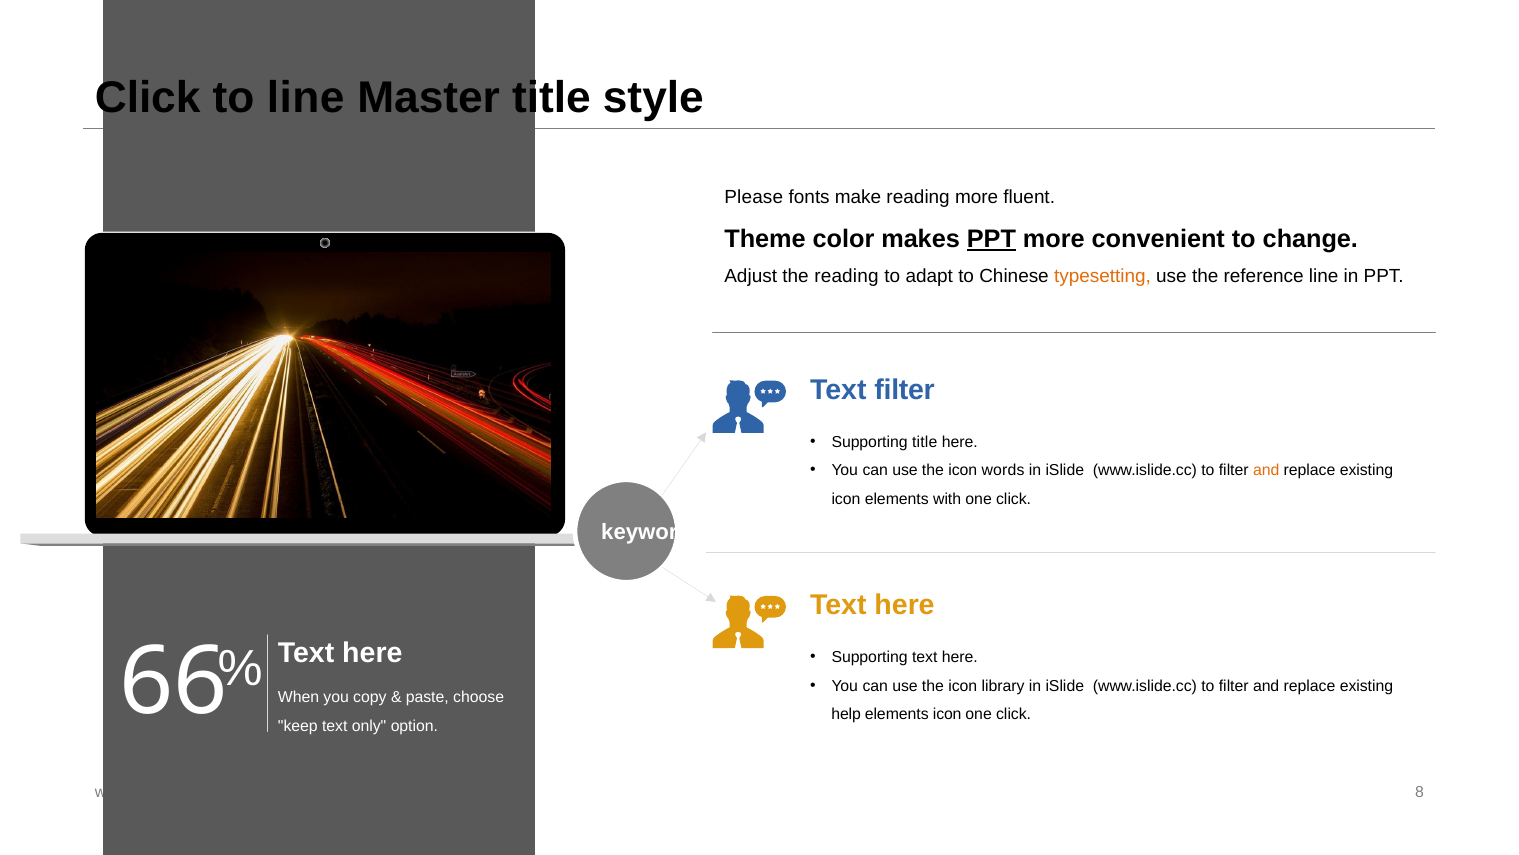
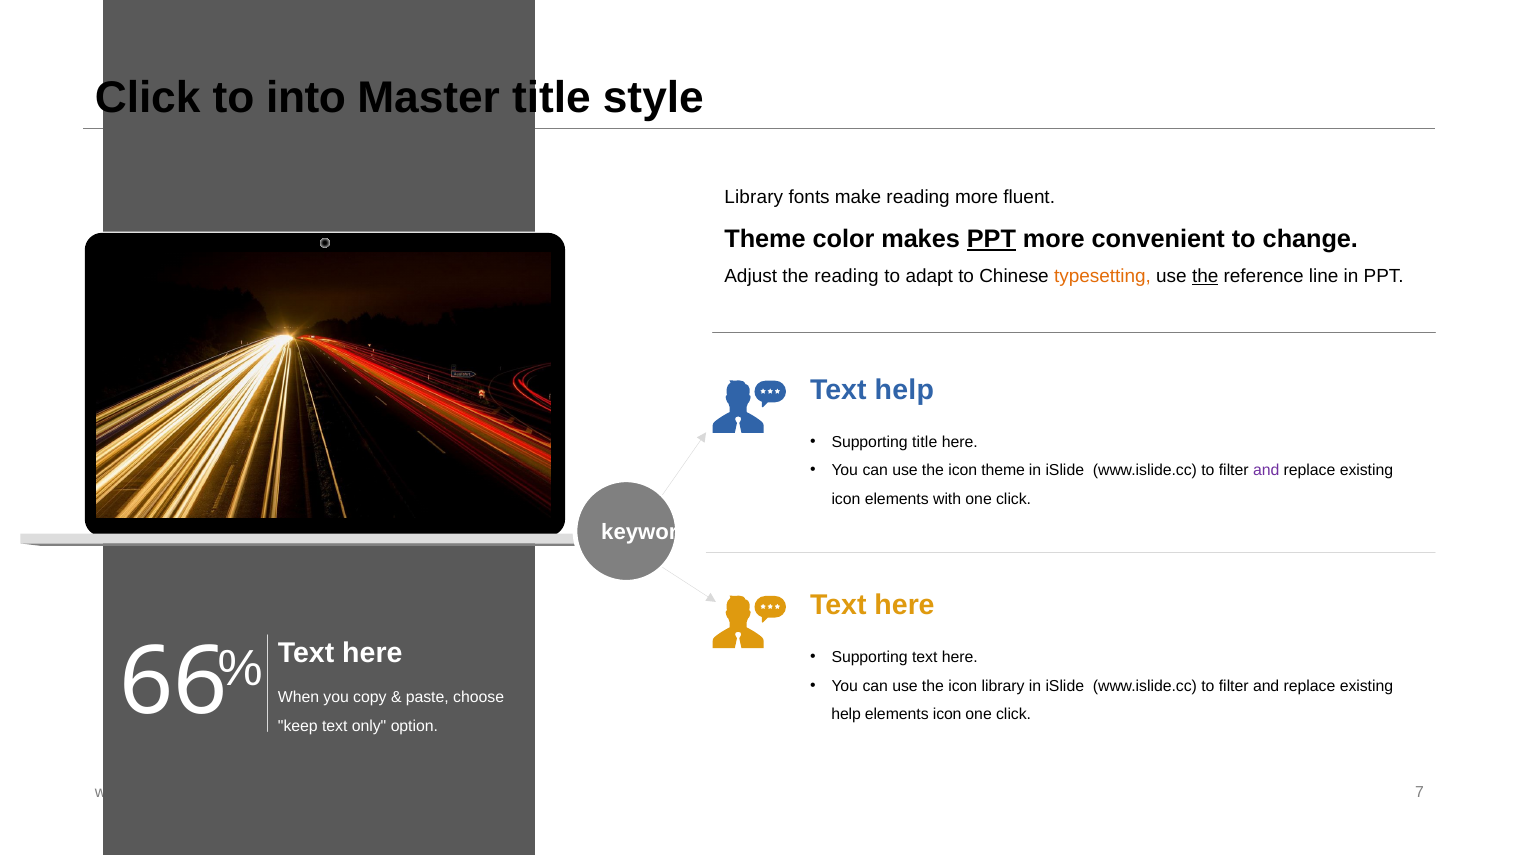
to line: line -> into
Please at (754, 197): Please -> Library
the at (1205, 276) underline: none -> present
Text filter: filter -> help
icon words: words -> theme
and at (1266, 470) colour: orange -> purple
8: 8 -> 7
